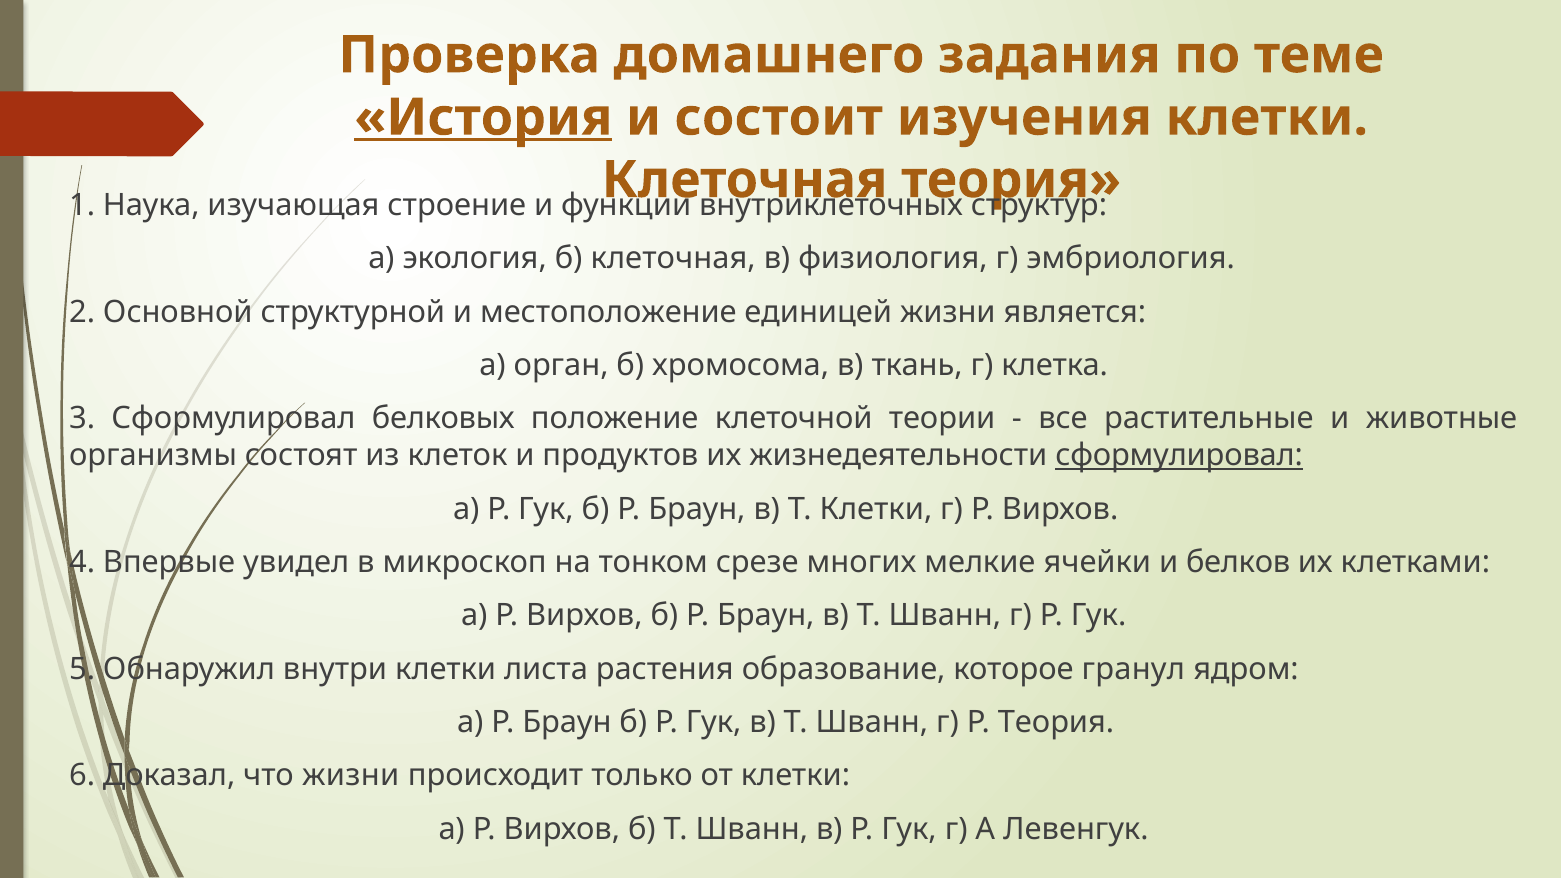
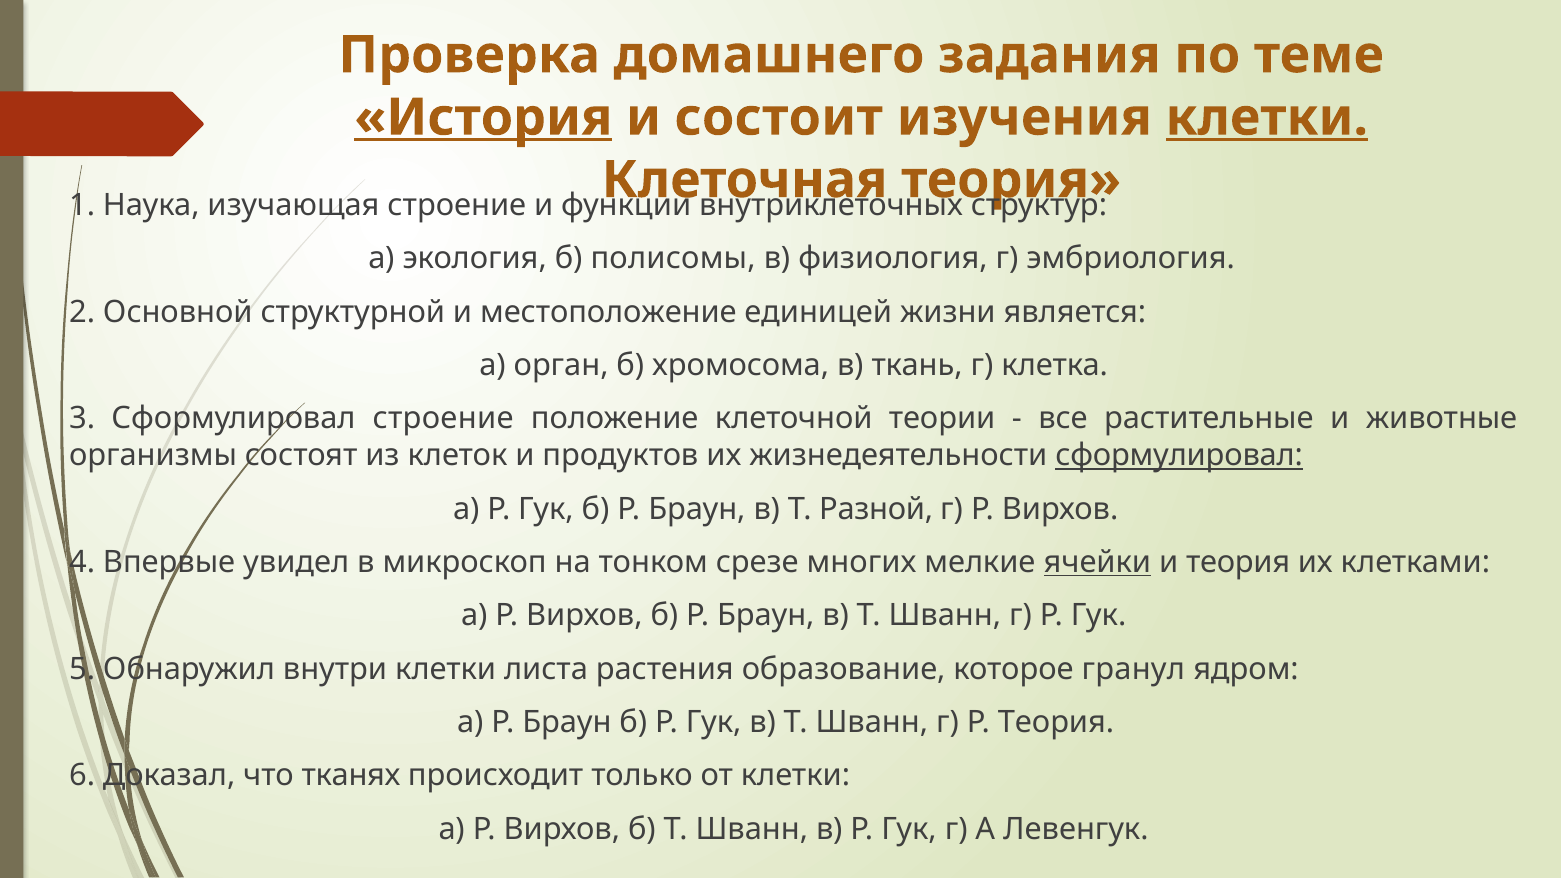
клетки at (1267, 118) underline: none -> present
б клеточная: клеточная -> полисомы
Сформулировал белковых: белковых -> строение
Т Клетки: Клетки -> Разной
ячейки underline: none -> present
и белков: белков -> теория
что жизни: жизни -> тканях
